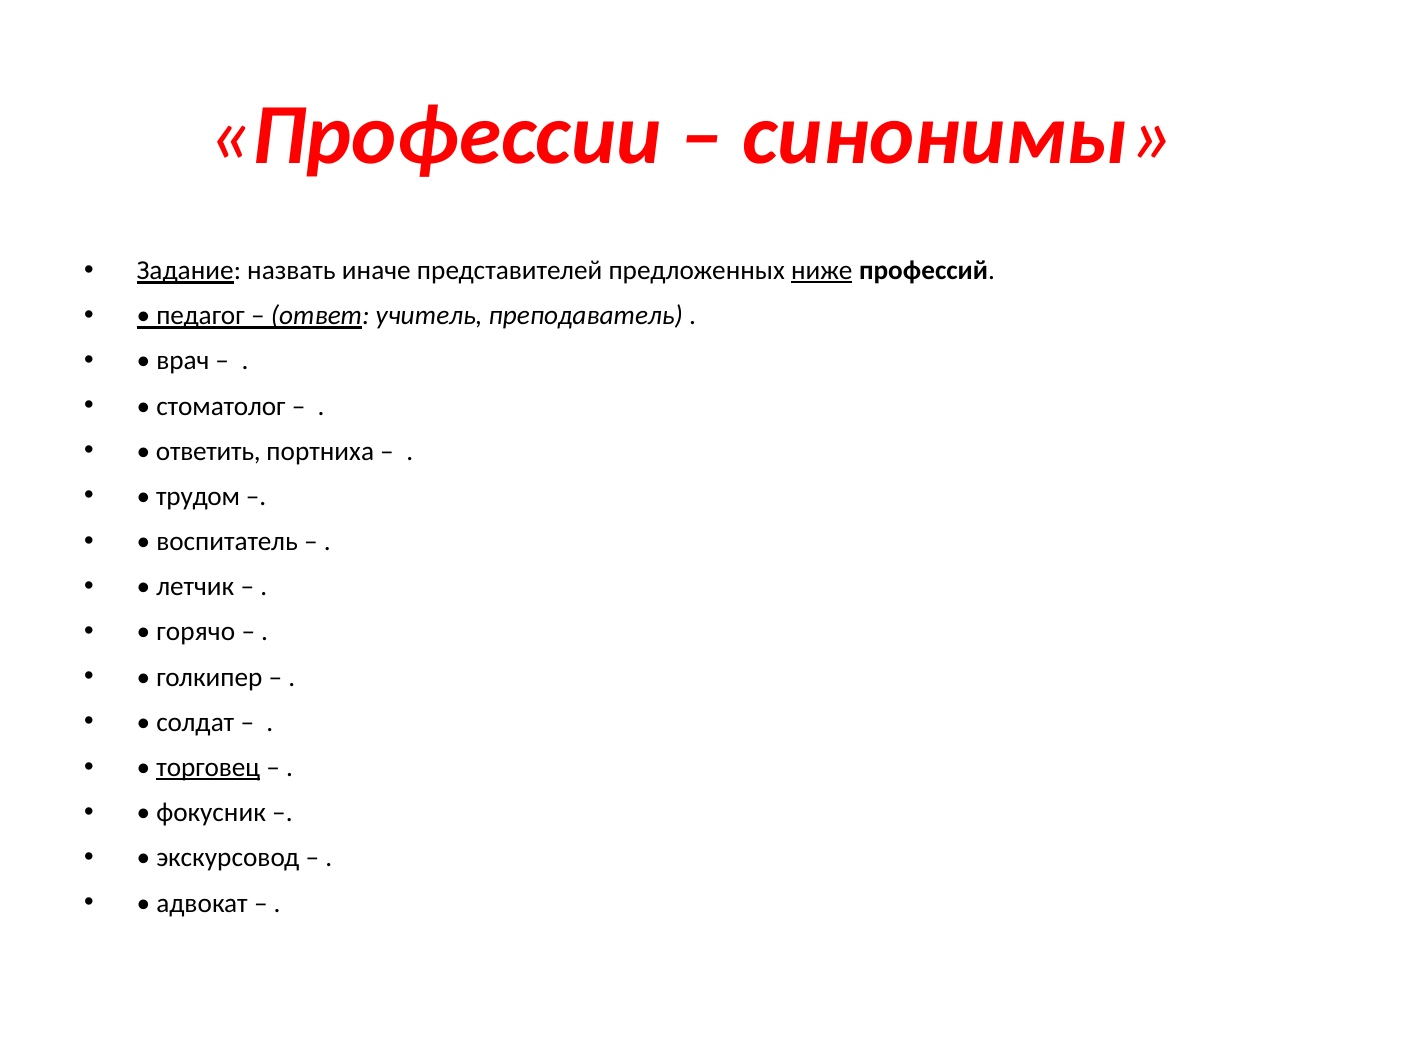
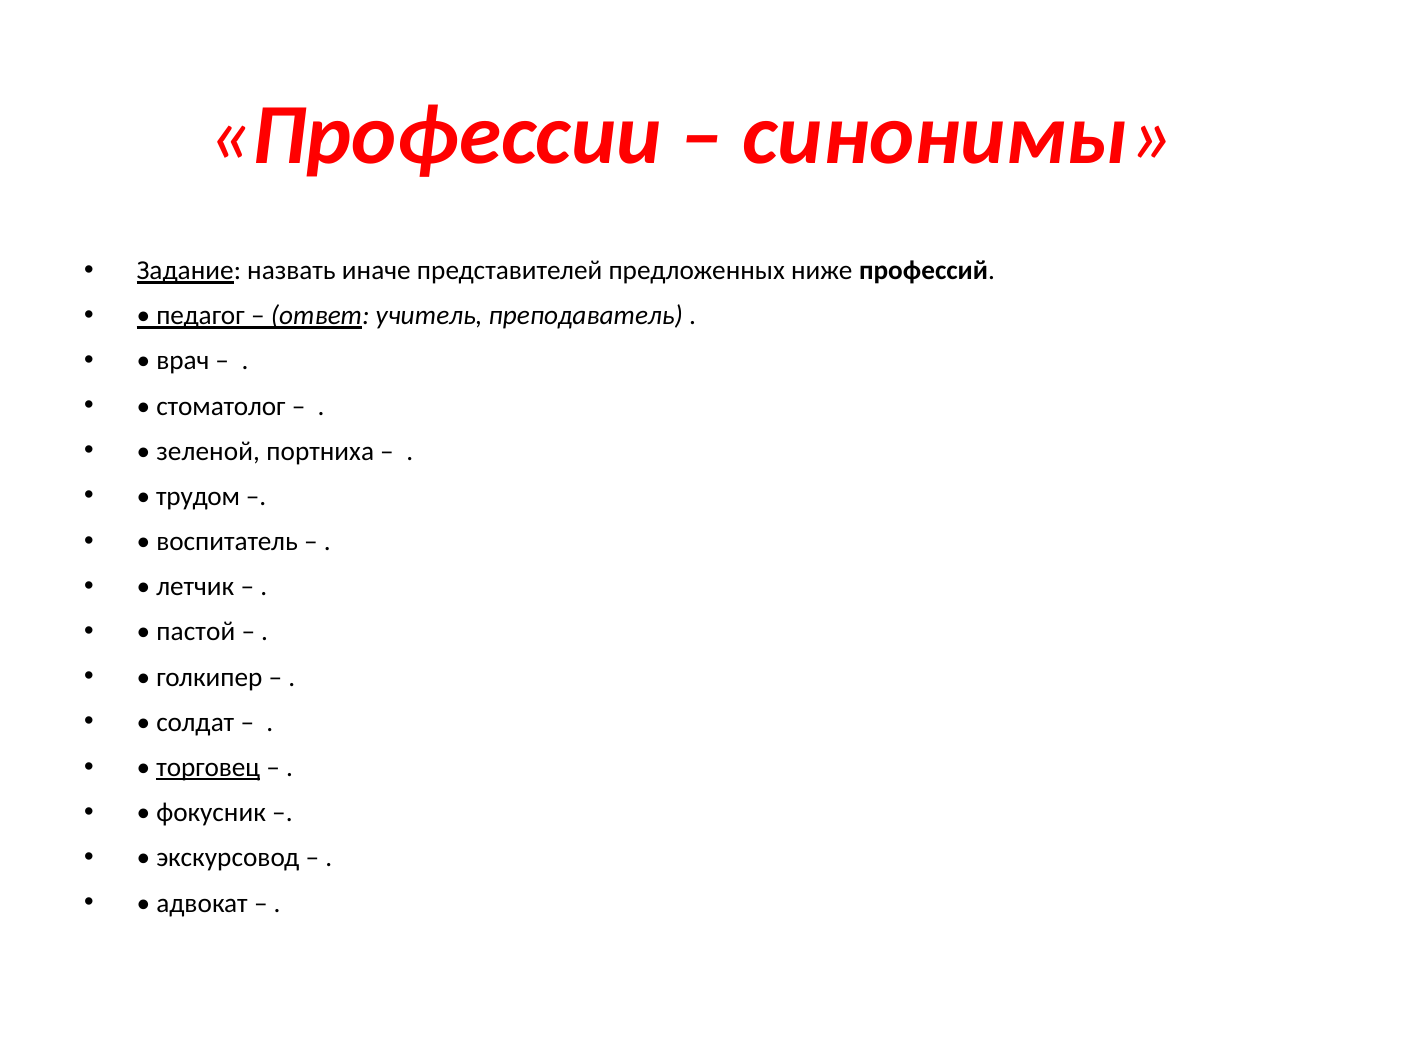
ниже underline: present -> none
ответить: ответить -> зеленой
горячо: горячо -> пастой
